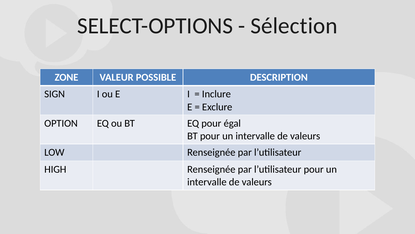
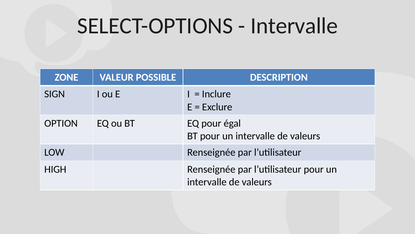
Sélection at (294, 26): Sélection -> Intervalle
